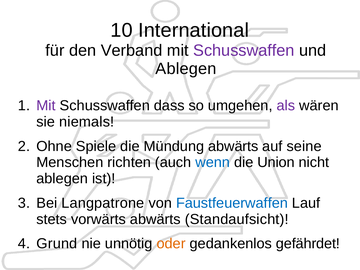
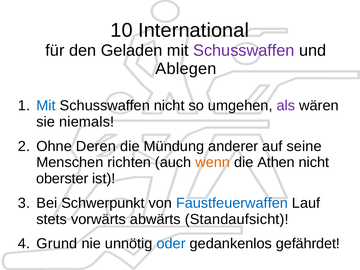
Verband: Verband -> Geladen
Mit at (46, 106) colour: purple -> blue
Schusswaffen dass: dass -> nicht
Spiele: Spiele -> Deren
Mündung abwärts: abwärts -> anderer
wenn colour: blue -> orange
Union: Union -> Athen
ablegen at (62, 179): ablegen -> oberster
Langpatrone: Langpatrone -> Schwerpunkt
oder colour: orange -> blue
